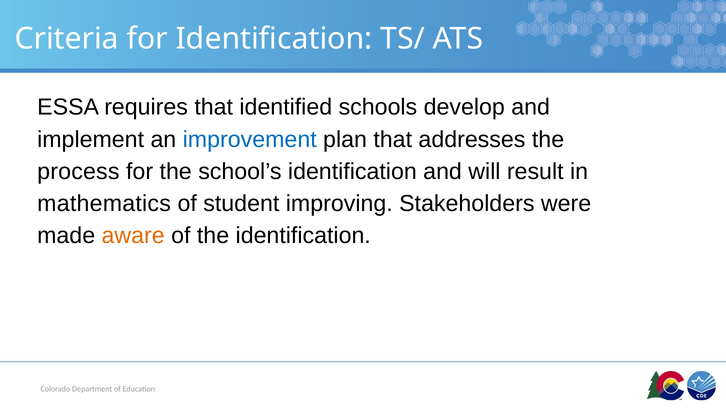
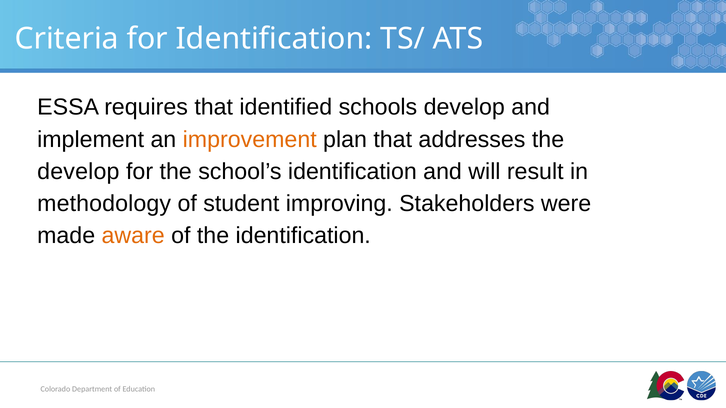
improvement colour: blue -> orange
process at (78, 172): process -> develop
mathematics: mathematics -> methodology
